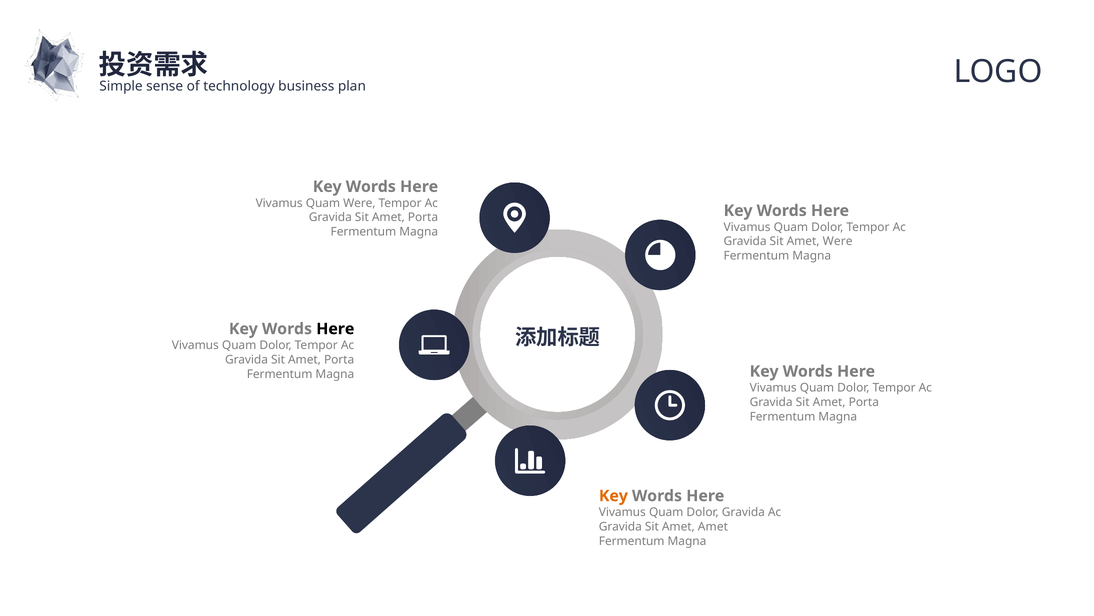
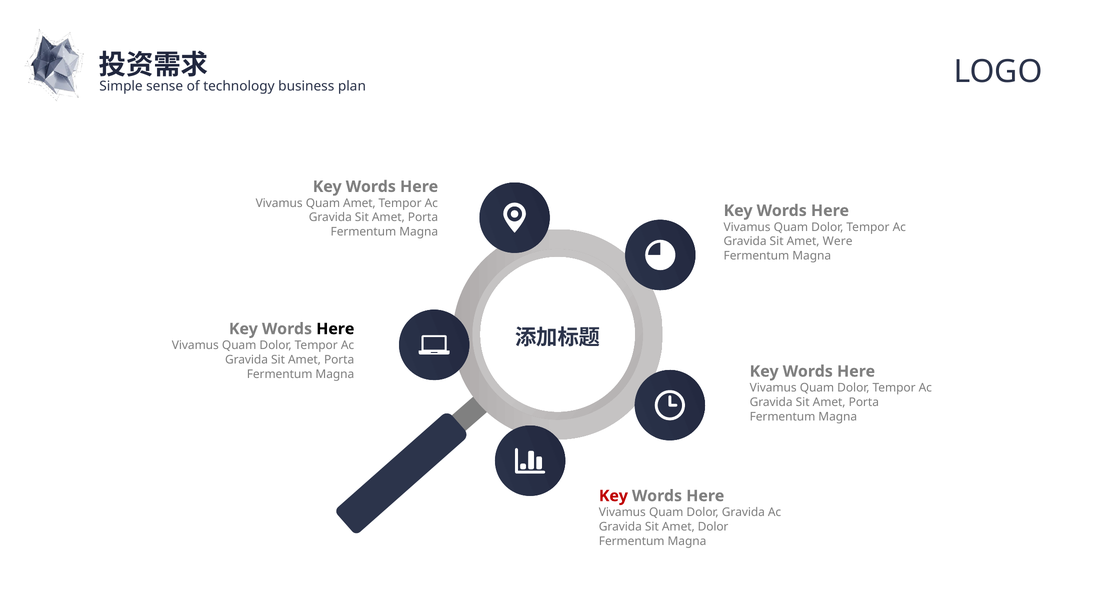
Quam Were: Were -> Amet
Key at (613, 495) colour: orange -> red
Amet Amet: Amet -> Dolor
